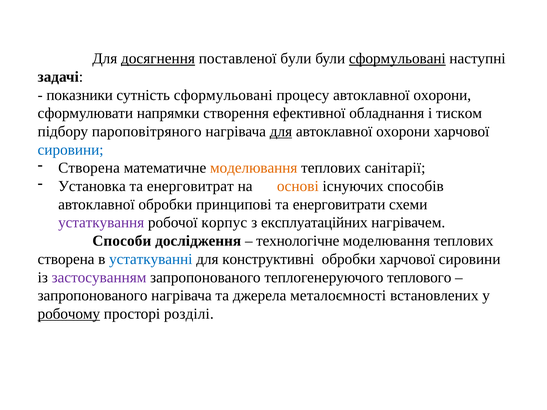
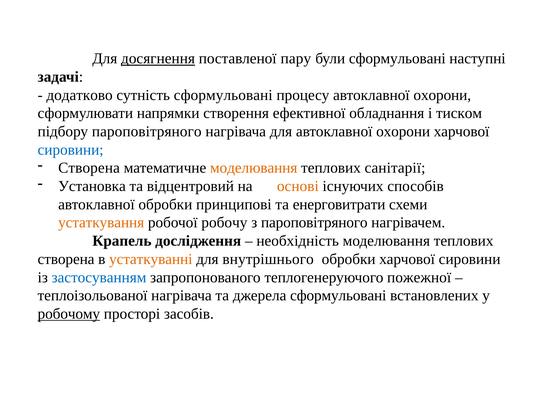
поставленої були: були -> пару
сформульовані at (397, 59) underline: present -> none
показники: показники -> додатково
для at (281, 132) underline: present -> none
енерговитрат: енерговитрат -> відцентровий
устаткування colour: purple -> orange
корпус: корпус -> робочу
з експлуатаційних: експлуатаційних -> пароповітряного
Способи: Способи -> Крапель
технологічне: технологічне -> необхідність
устаткуванні colour: blue -> orange
конструктивні: конструктивні -> внутрішнього
застосуванням colour: purple -> blue
теплового: теплового -> пожежної
запропонованого at (93, 296): запропонованого -> теплоізольованої
джерела металоємності: металоємності -> сформульовані
розділі: розділі -> засобів
